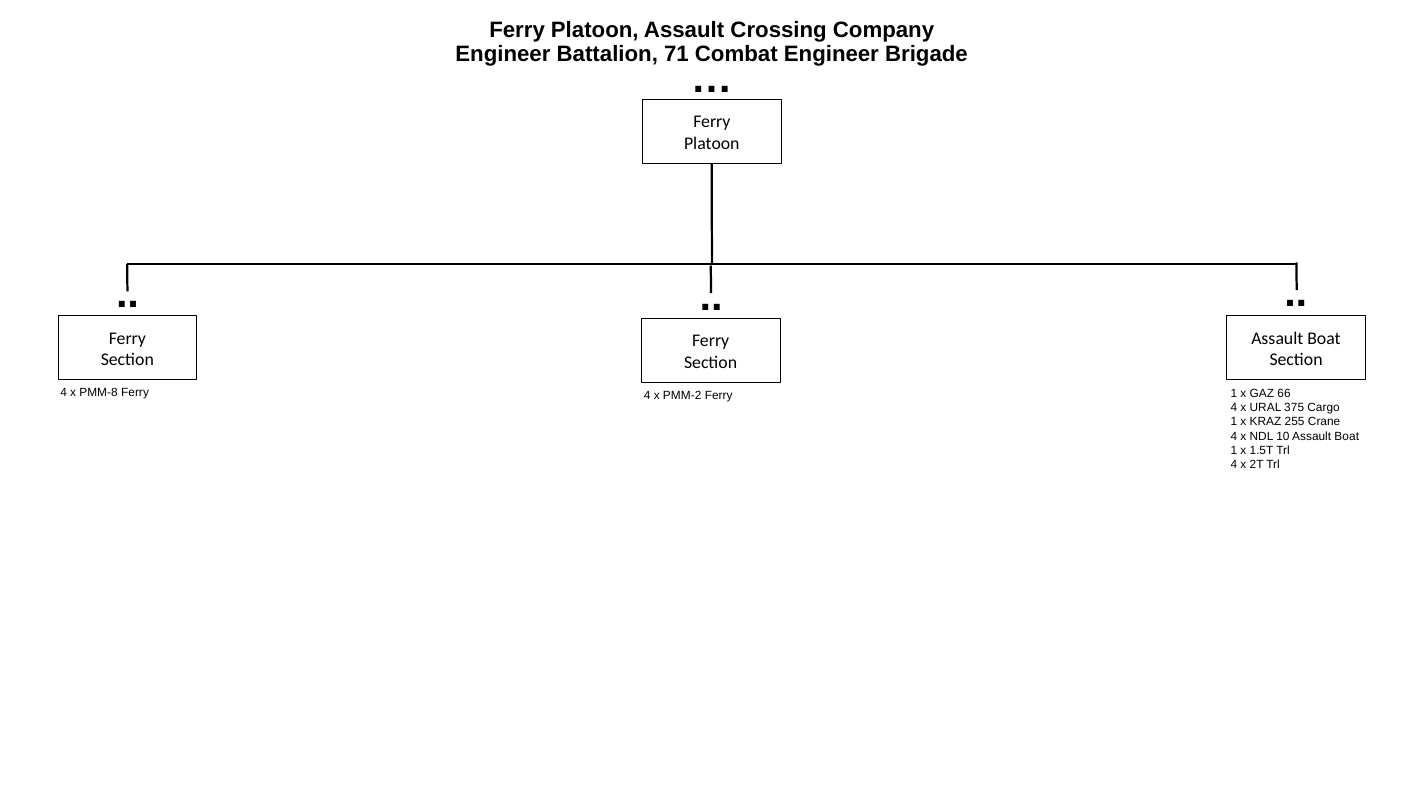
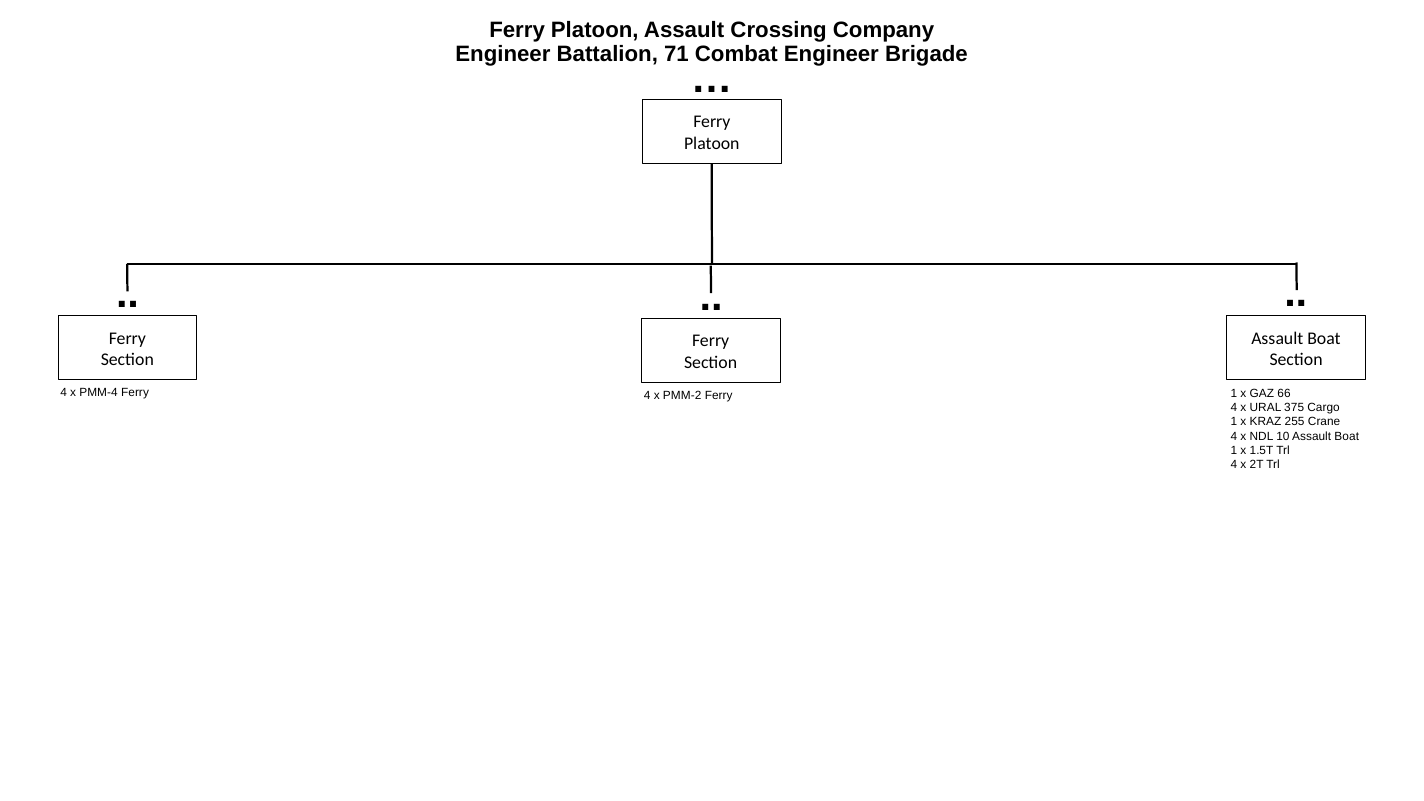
PMM-8: PMM-8 -> PMM-4
